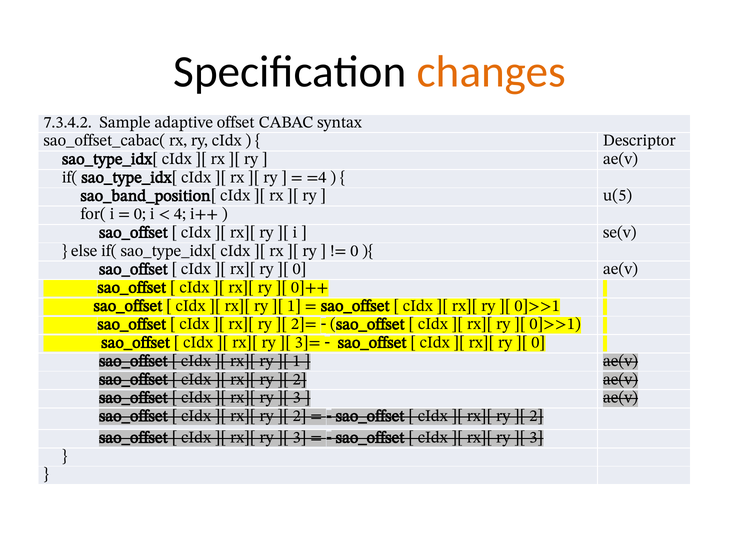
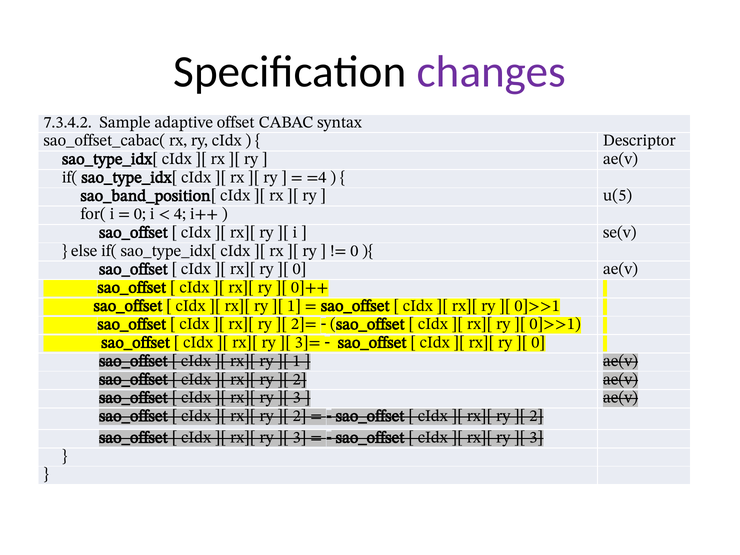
changes colour: orange -> purple
